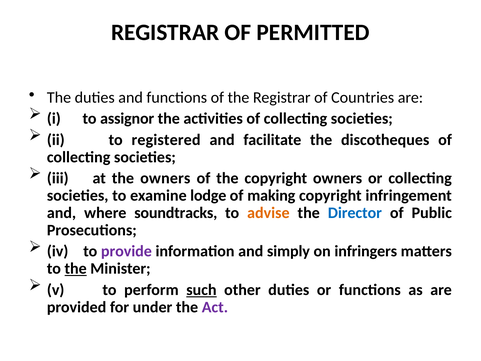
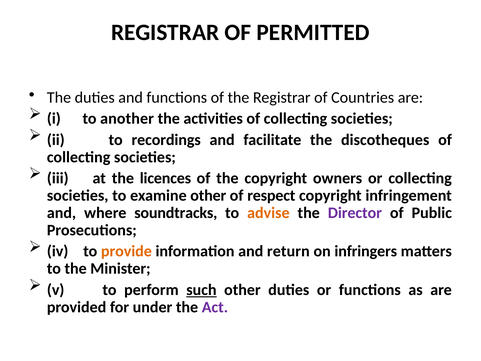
assignor: assignor -> another
registered: registered -> recordings
the owners: owners -> licences
examine lodge: lodge -> other
making: making -> respect
Director colour: blue -> purple
provide colour: purple -> orange
simply: simply -> return
the at (76, 268) underline: present -> none
